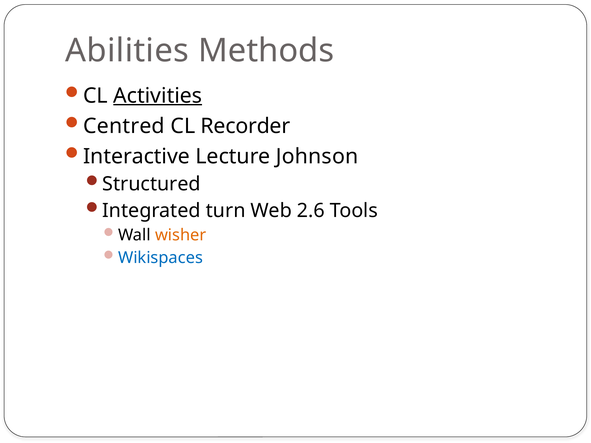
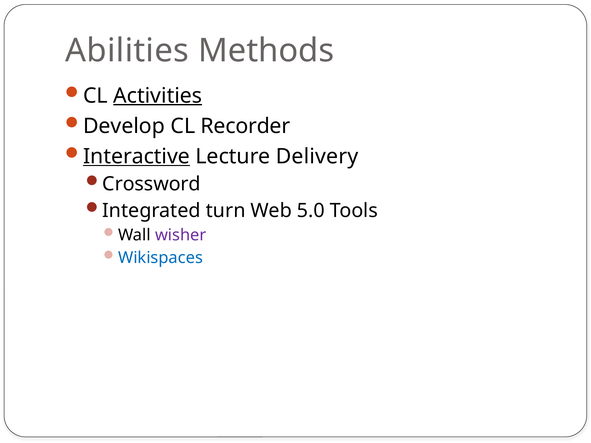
Centred: Centred -> Develop
Interactive underline: none -> present
Johnson: Johnson -> Delivery
Structured: Structured -> Crossword
2.6: 2.6 -> 5.0
wisher colour: orange -> purple
